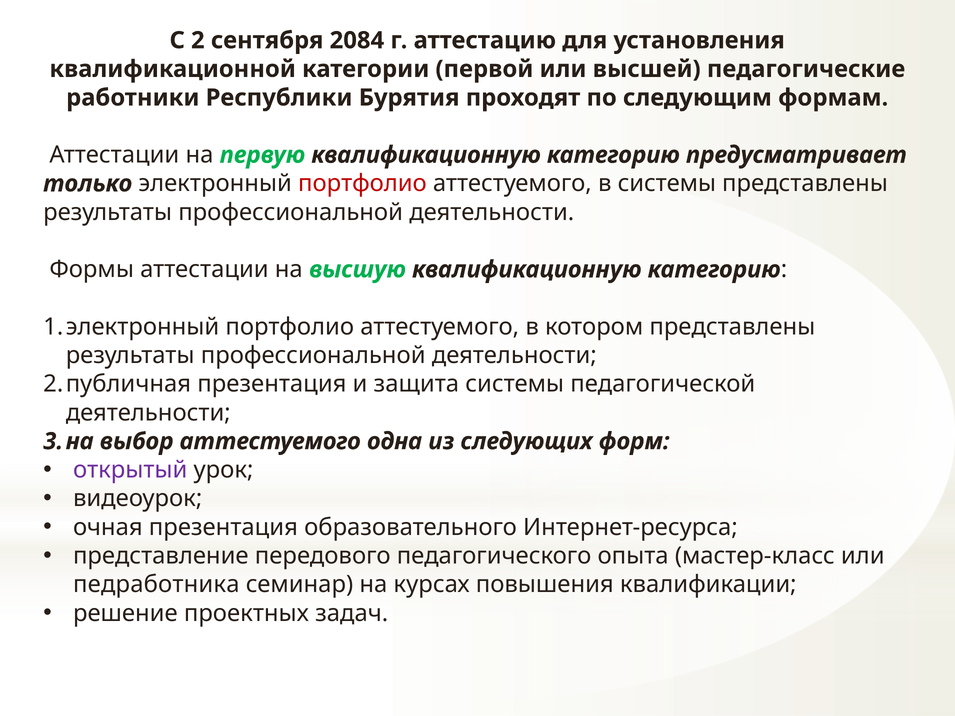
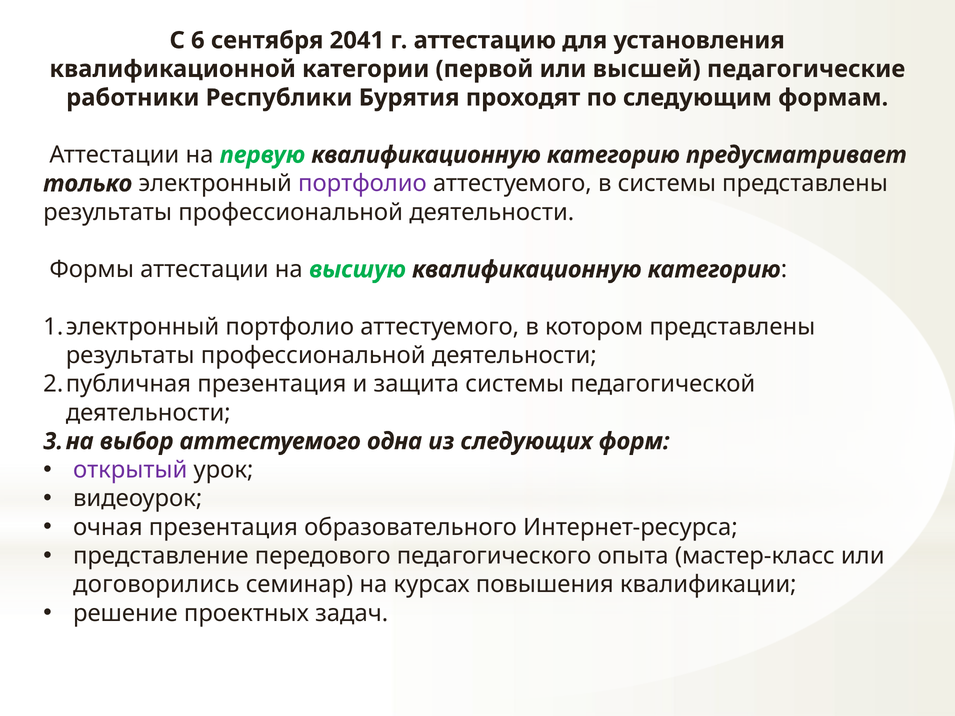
2: 2 -> 6
2084: 2084 -> 2041
портфолио at (362, 184) colour: red -> purple
педработника: педработника -> договорились
